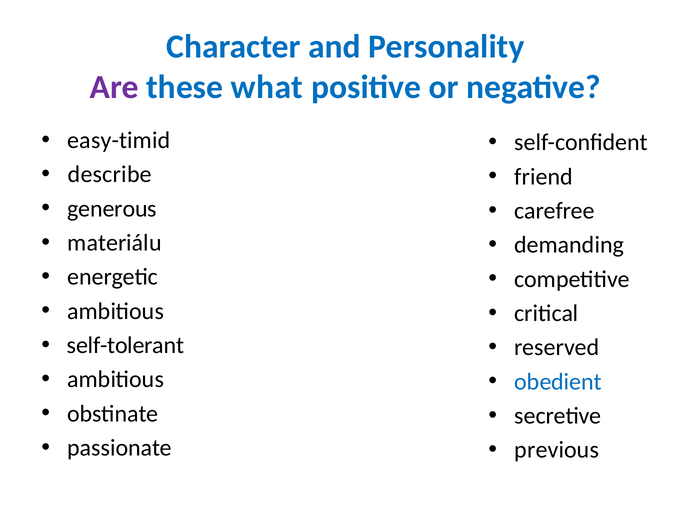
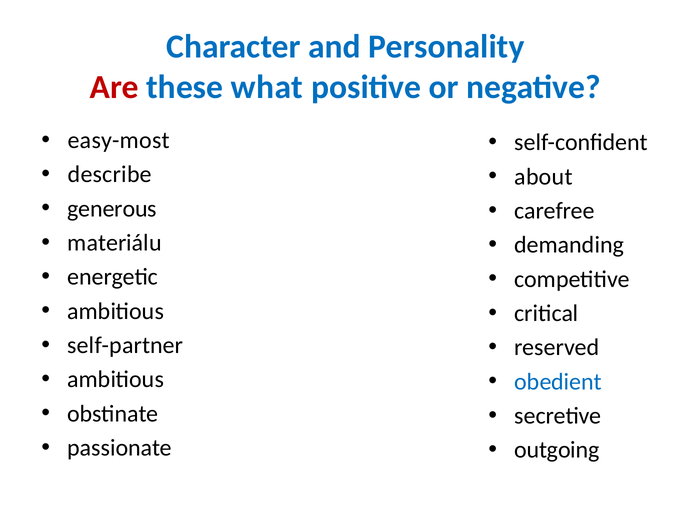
Are colour: purple -> red
easy-timid: easy-timid -> easy-most
friend: friend -> about
self-tolerant: self-tolerant -> self-partner
previous: previous -> outgoing
